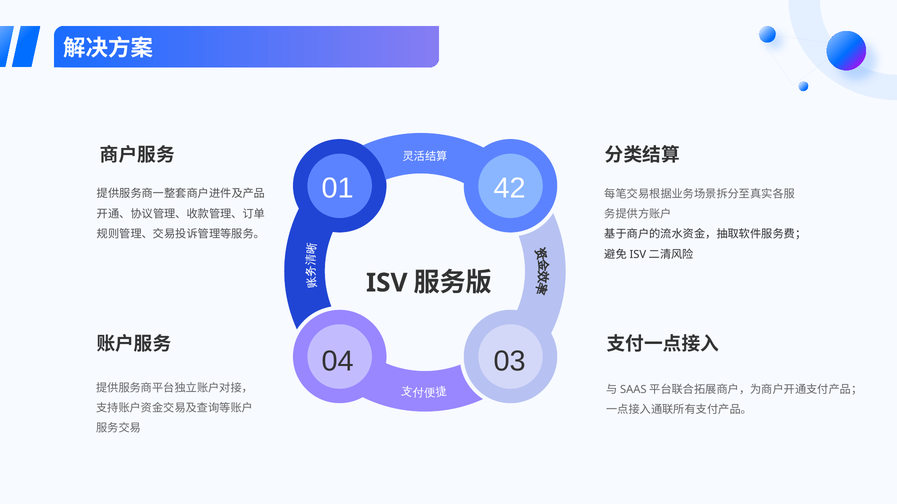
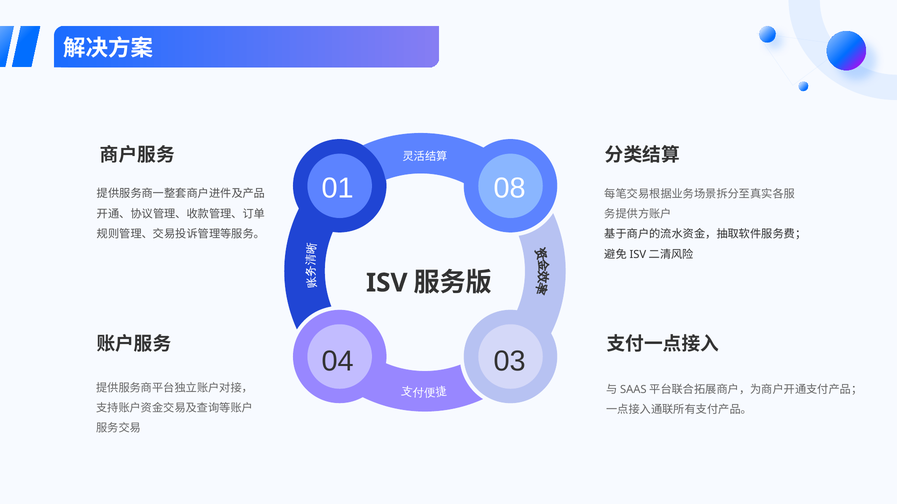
42: 42 -> 08
